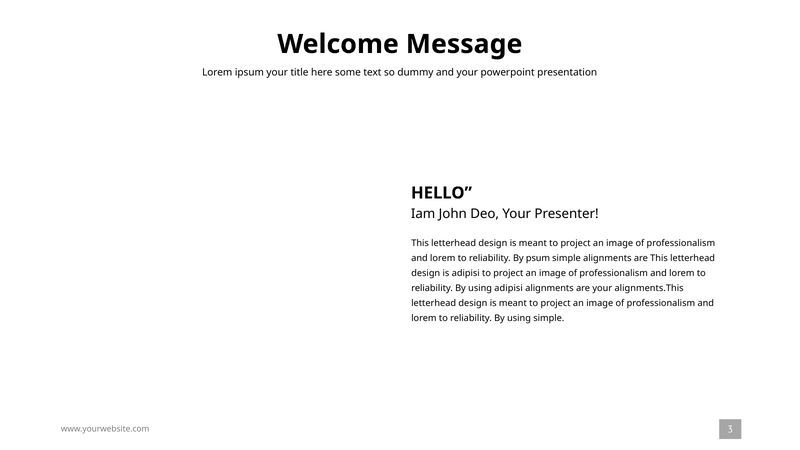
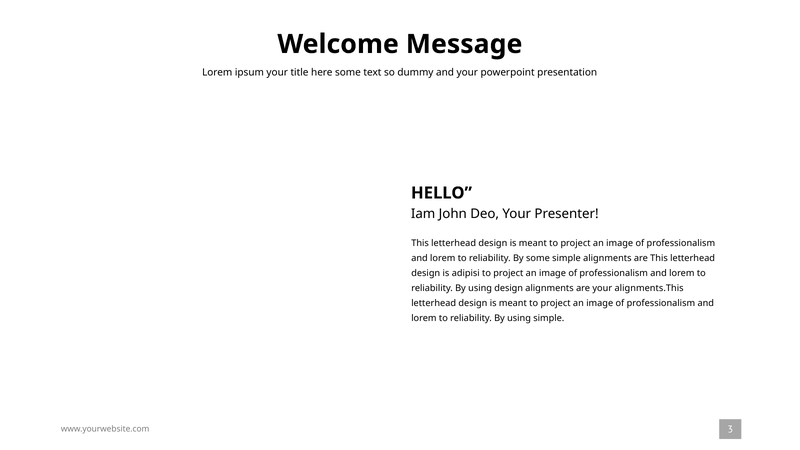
By psum: psum -> some
using adipisi: adipisi -> design
